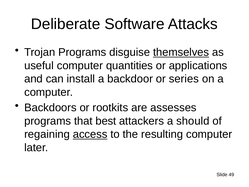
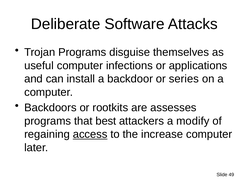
themselves underline: present -> none
quantities: quantities -> infections
should: should -> modify
resulting: resulting -> increase
